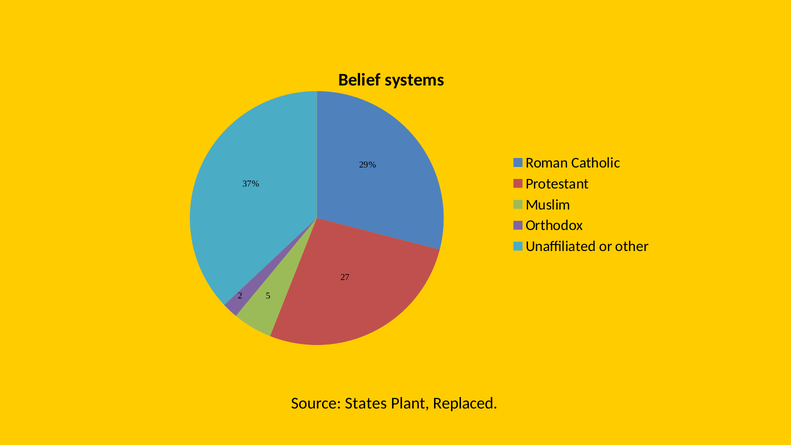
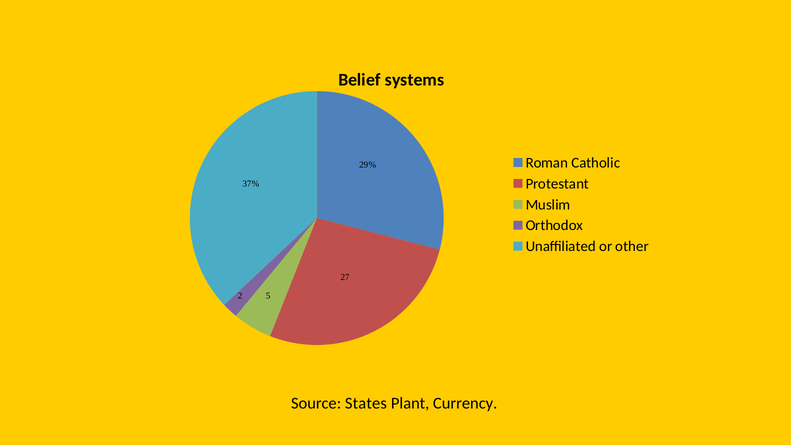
Replaced: Replaced -> Currency
